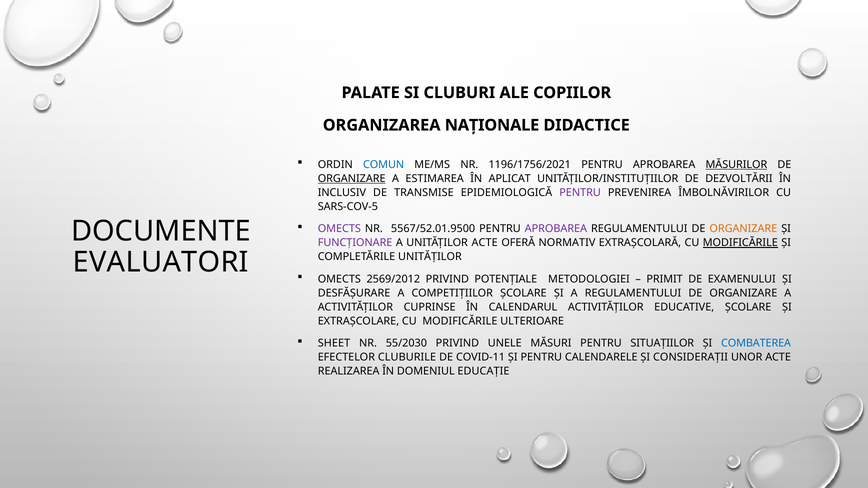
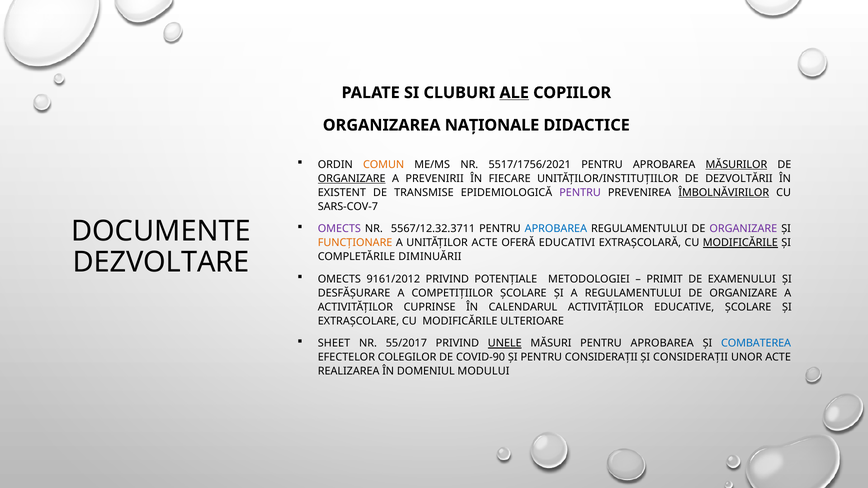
ALE underline: none -> present
COMUN colour: blue -> orange
1196/1756/2021: 1196/1756/2021 -> 5517/1756/2021
ESTIMAREA: ESTIMAREA -> PREVENIRII
APLICAT: APLICAT -> FIECARE
INCLUSIV: INCLUSIV -> EXISTENT
ÎMBOLNĂVIRILOR underline: none -> present
SARS-COV-5: SARS-COV-5 -> SARS-COV-7
5567/52.01.9500: 5567/52.01.9500 -> 5567/12.32.3711
APROBAREA at (556, 229) colour: purple -> blue
ORGANIZARE at (743, 229) colour: orange -> purple
FUNCȚIONARE colour: purple -> orange
NORMATIV: NORMATIV -> EDUCATIVI
COMPLETĂRILE UNITĂȚILOR: UNITĂȚILOR -> DIMINUĂRII
EVALUATORI: EVALUATORI -> DEZVOLTARE
2569/2012: 2569/2012 -> 9161/2012
55/2030: 55/2030 -> 55/2017
UNELE underline: none -> present
MĂSURI PENTRU SITUAȚIILOR: SITUAȚIILOR -> APROBAREA
CLUBURILE: CLUBURILE -> COLEGILOR
COVID-11: COVID-11 -> COVID-90
PENTRU CALENDARELE: CALENDARELE -> CONSIDERAȚII
EDUCAȚIE: EDUCAȚIE -> MODULUI
